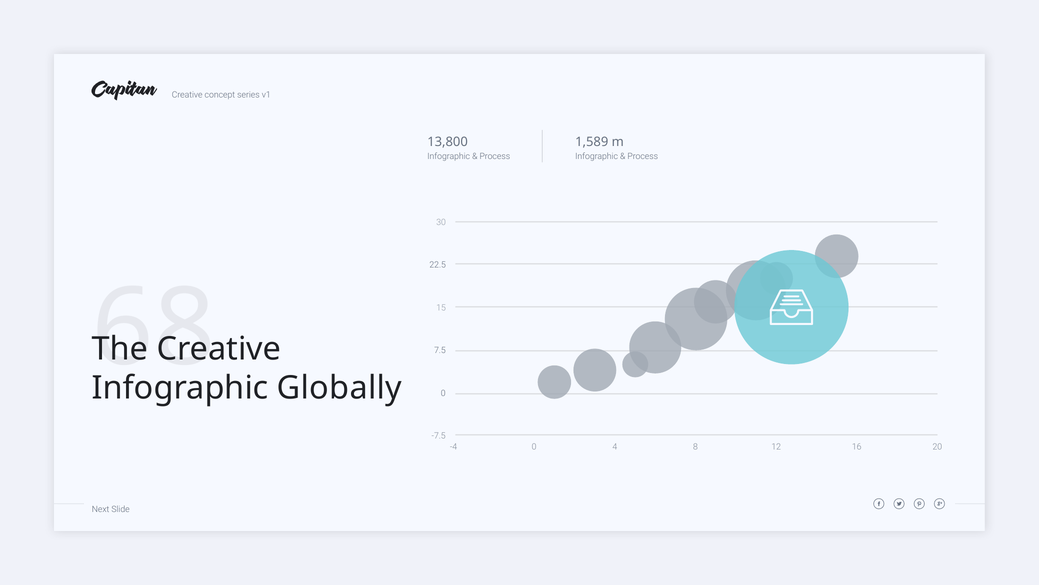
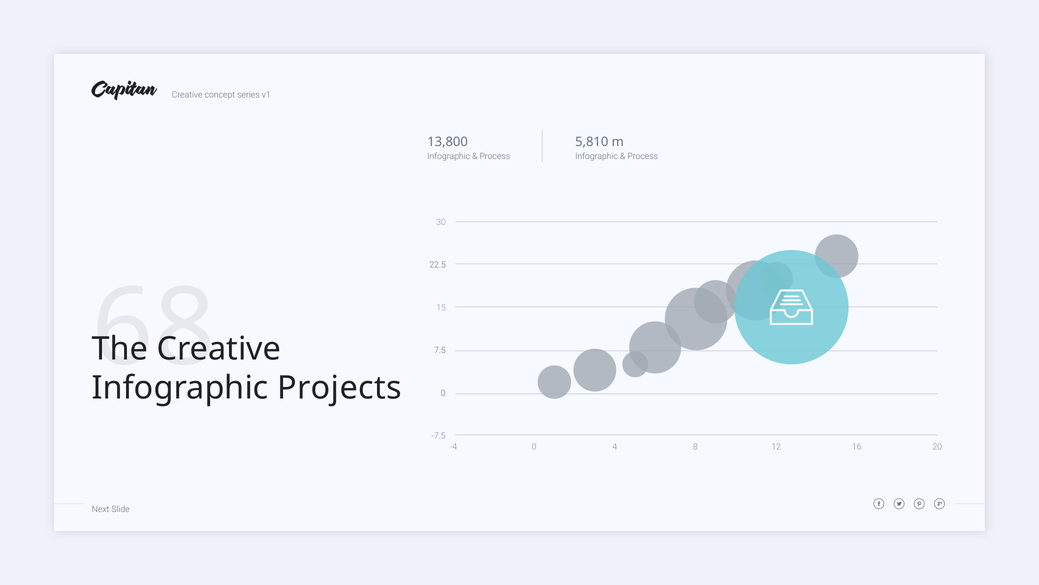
1,589: 1,589 -> 5,810
Globally: Globally -> Projects
